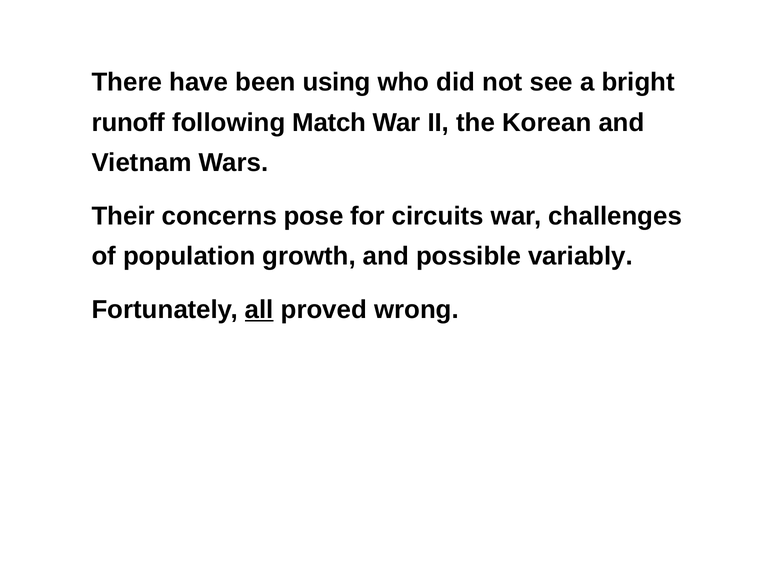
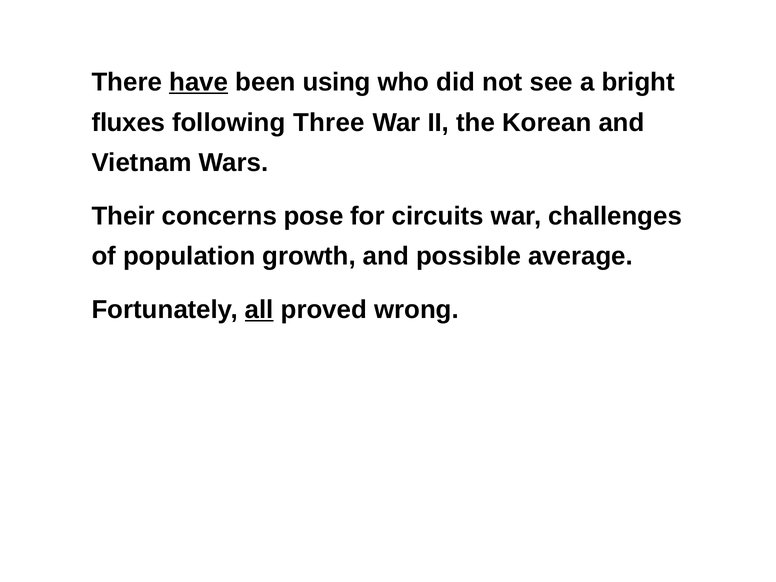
have underline: none -> present
runoff: runoff -> fluxes
Match: Match -> Three
variably: variably -> average
